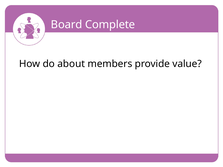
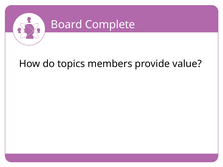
about: about -> topics
